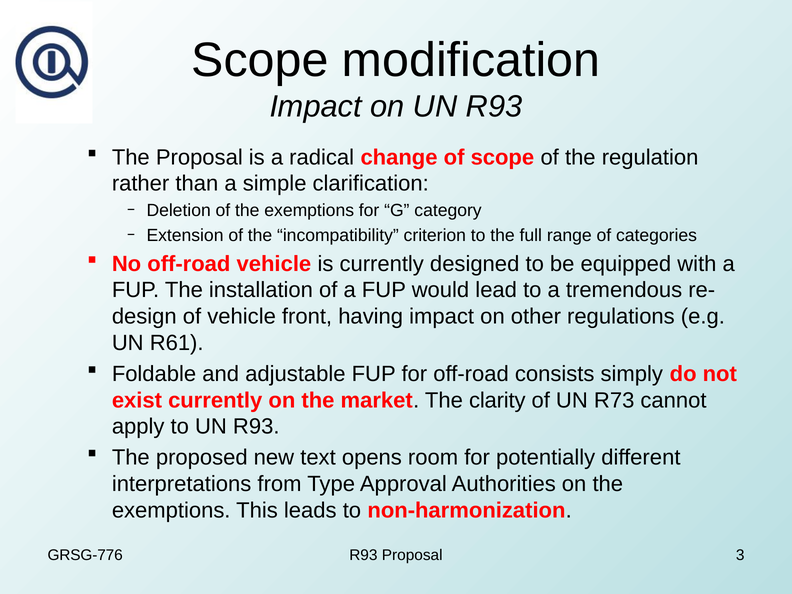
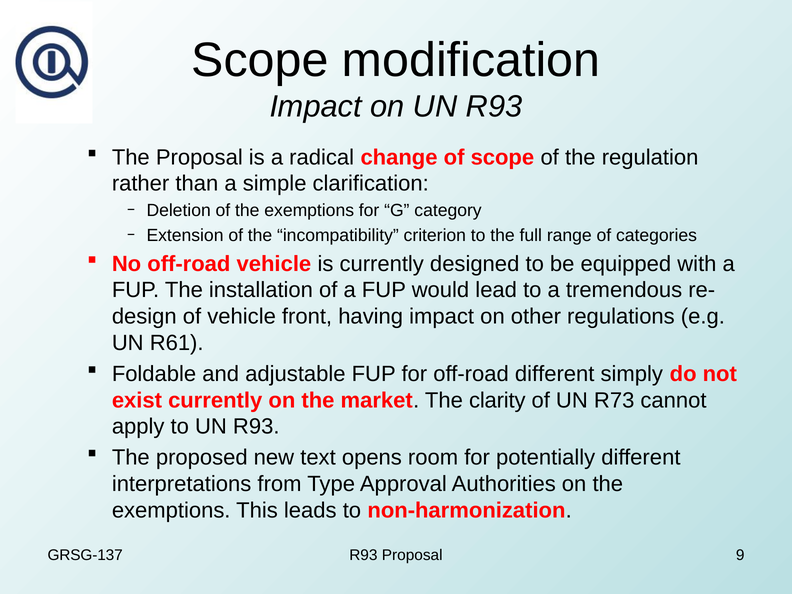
off-road consists: consists -> different
GRSG-776: GRSG-776 -> GRSG-137
3: 3 -> 9
